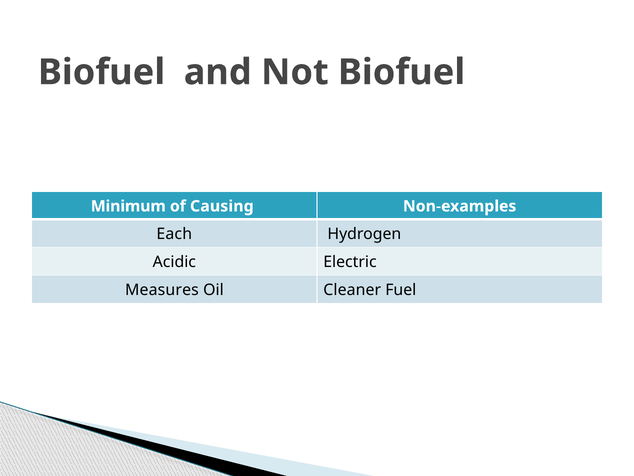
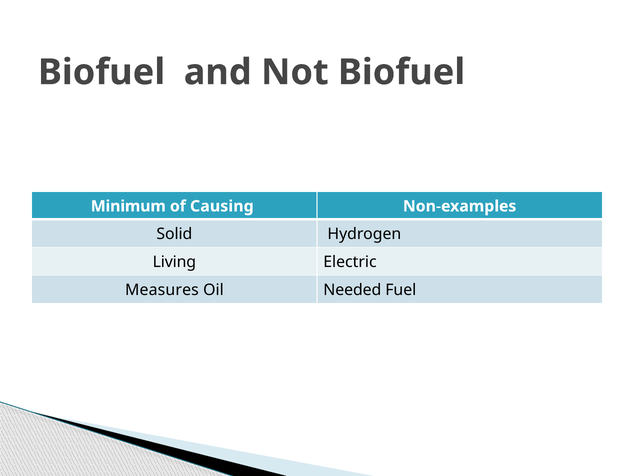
Each: Each -> Solid
Acidic: Acidic -> Living
Cleaner: Cleaner -> Needed
